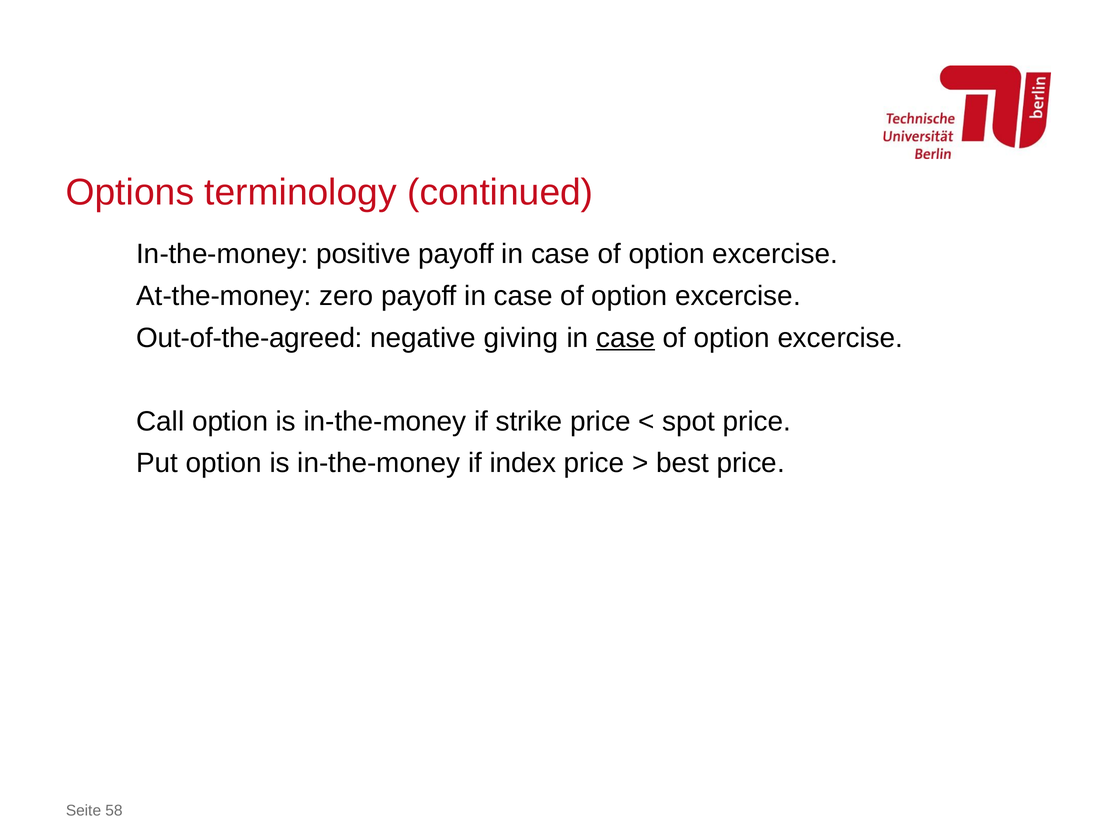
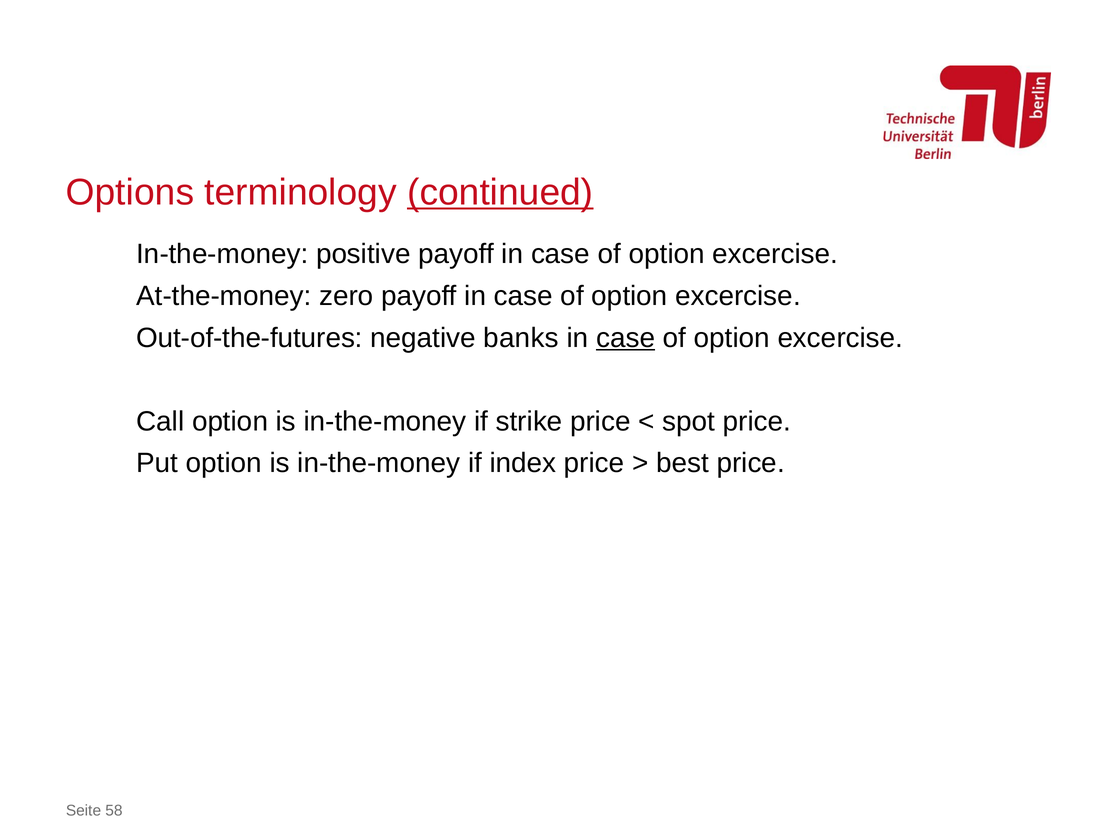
continued underline: none -> present
Out-of-the-agreed: Out-of-the-agreed -> Out-of-the-futures
giving: giving -> banks
